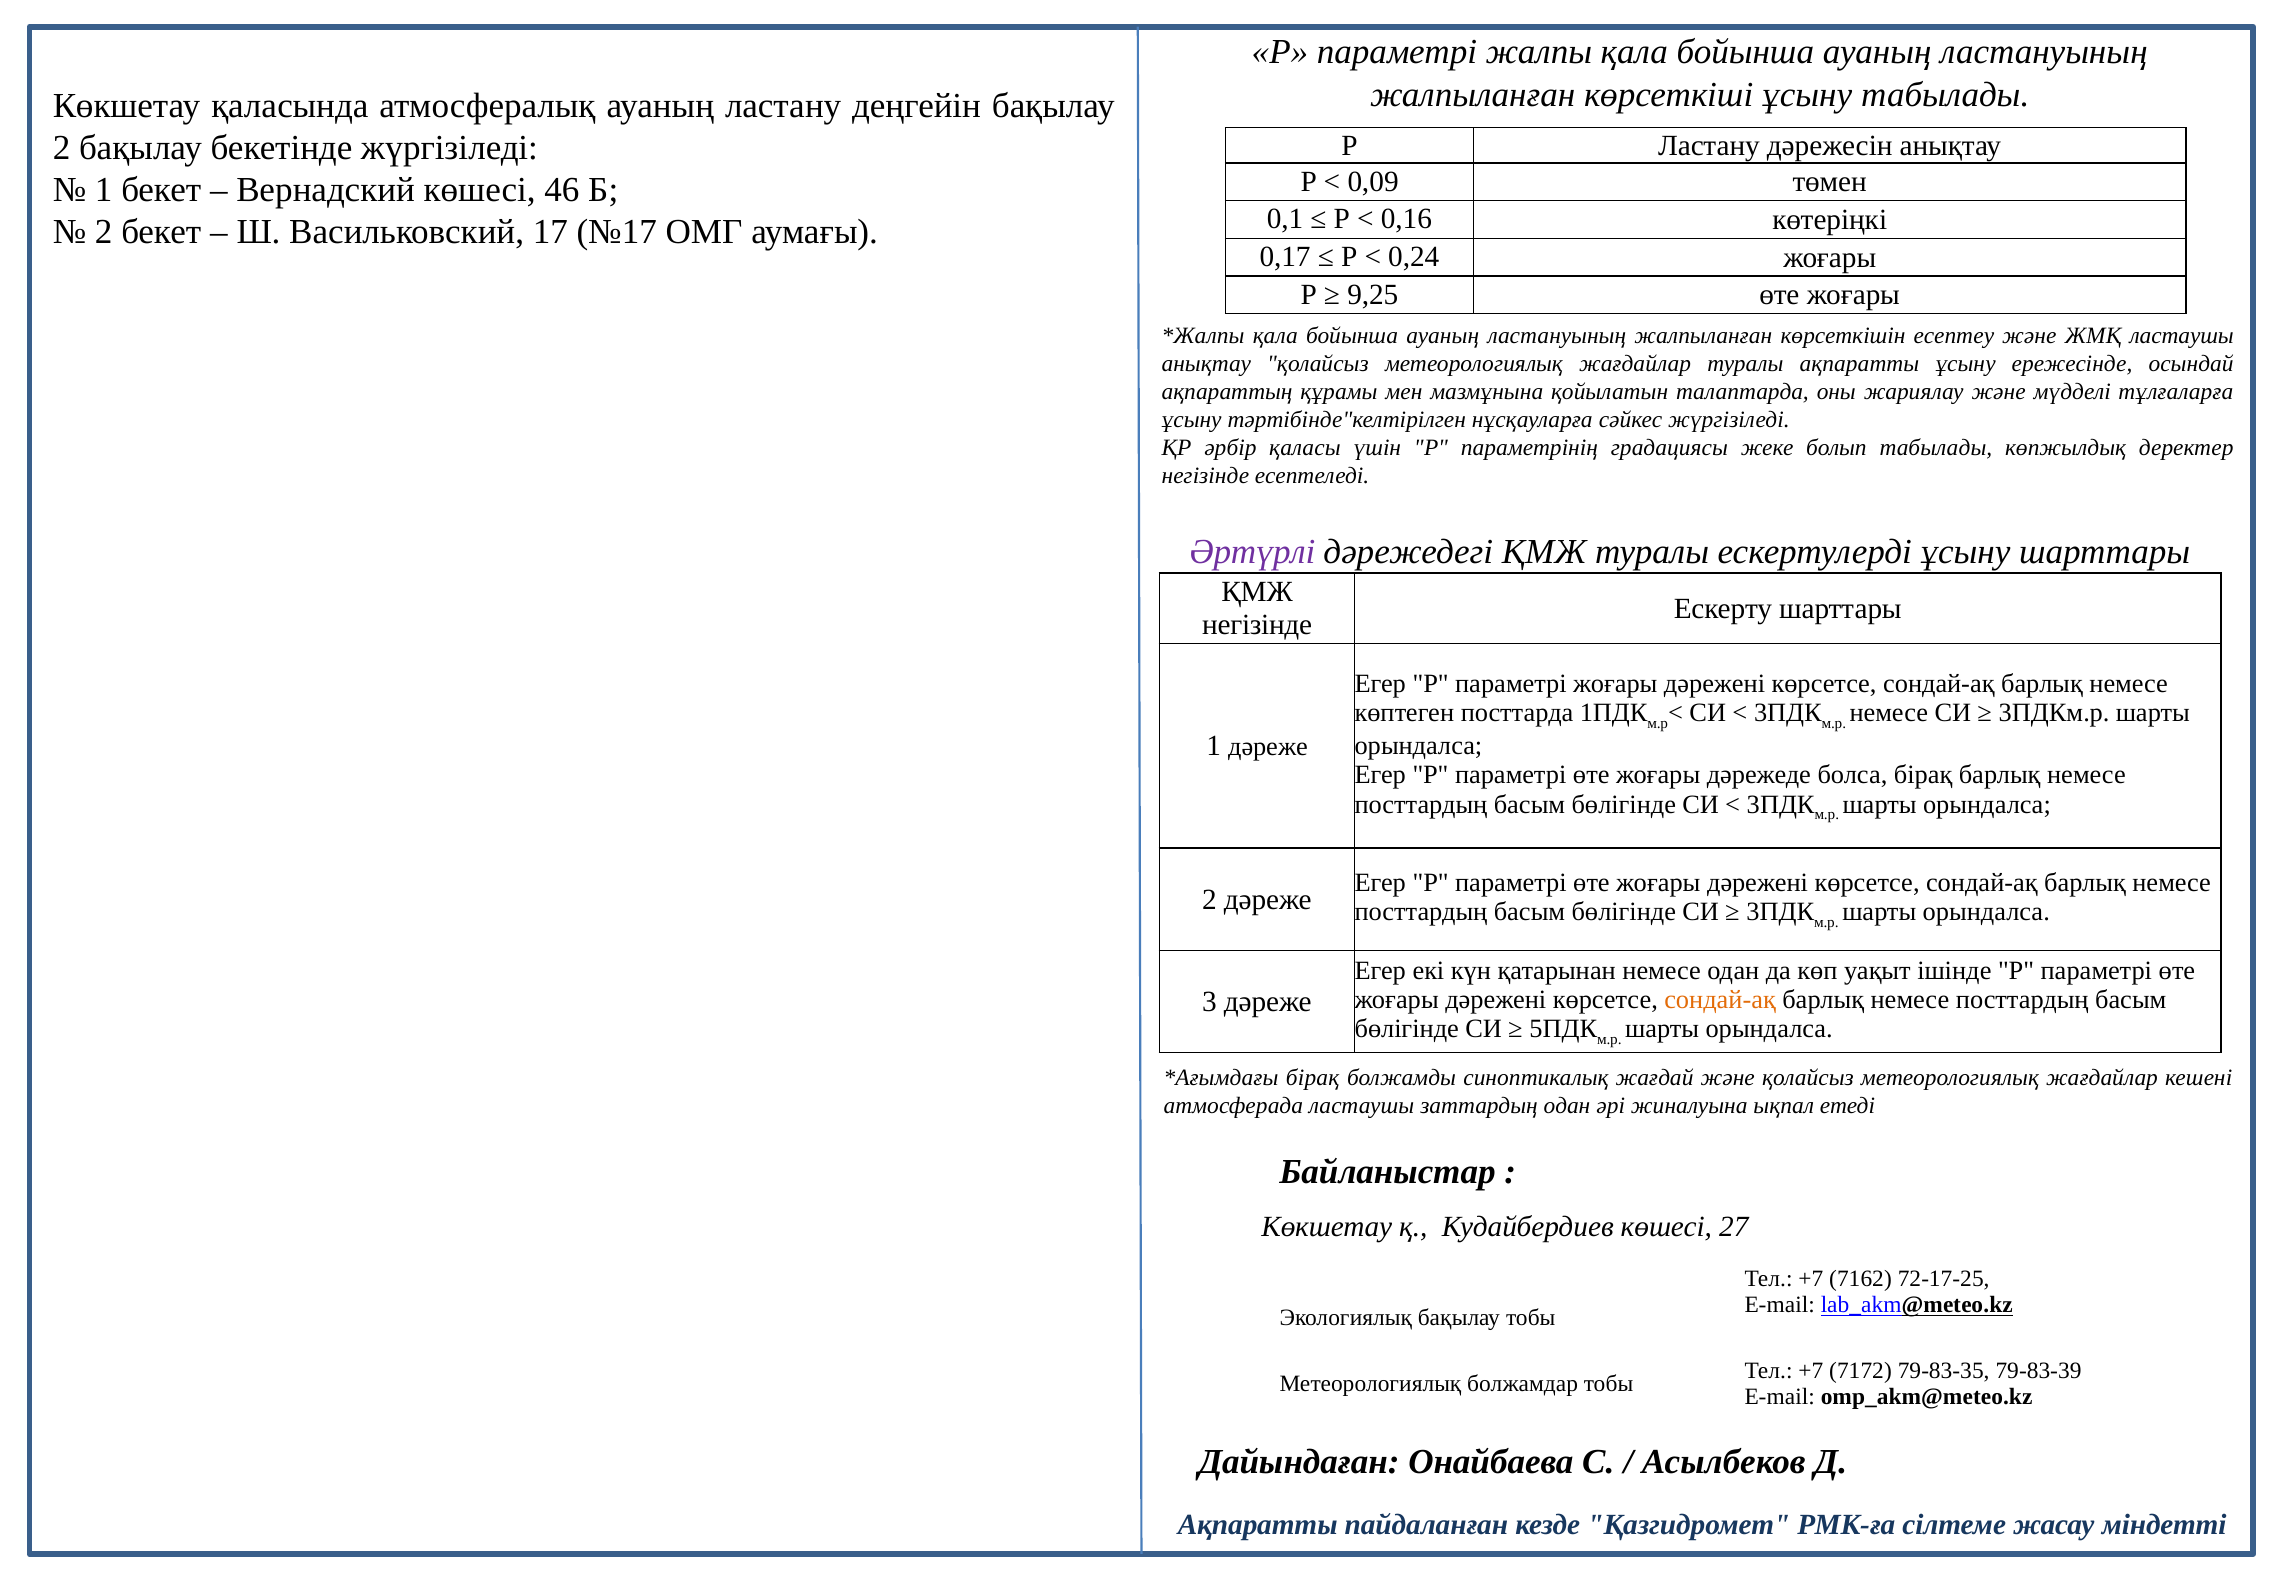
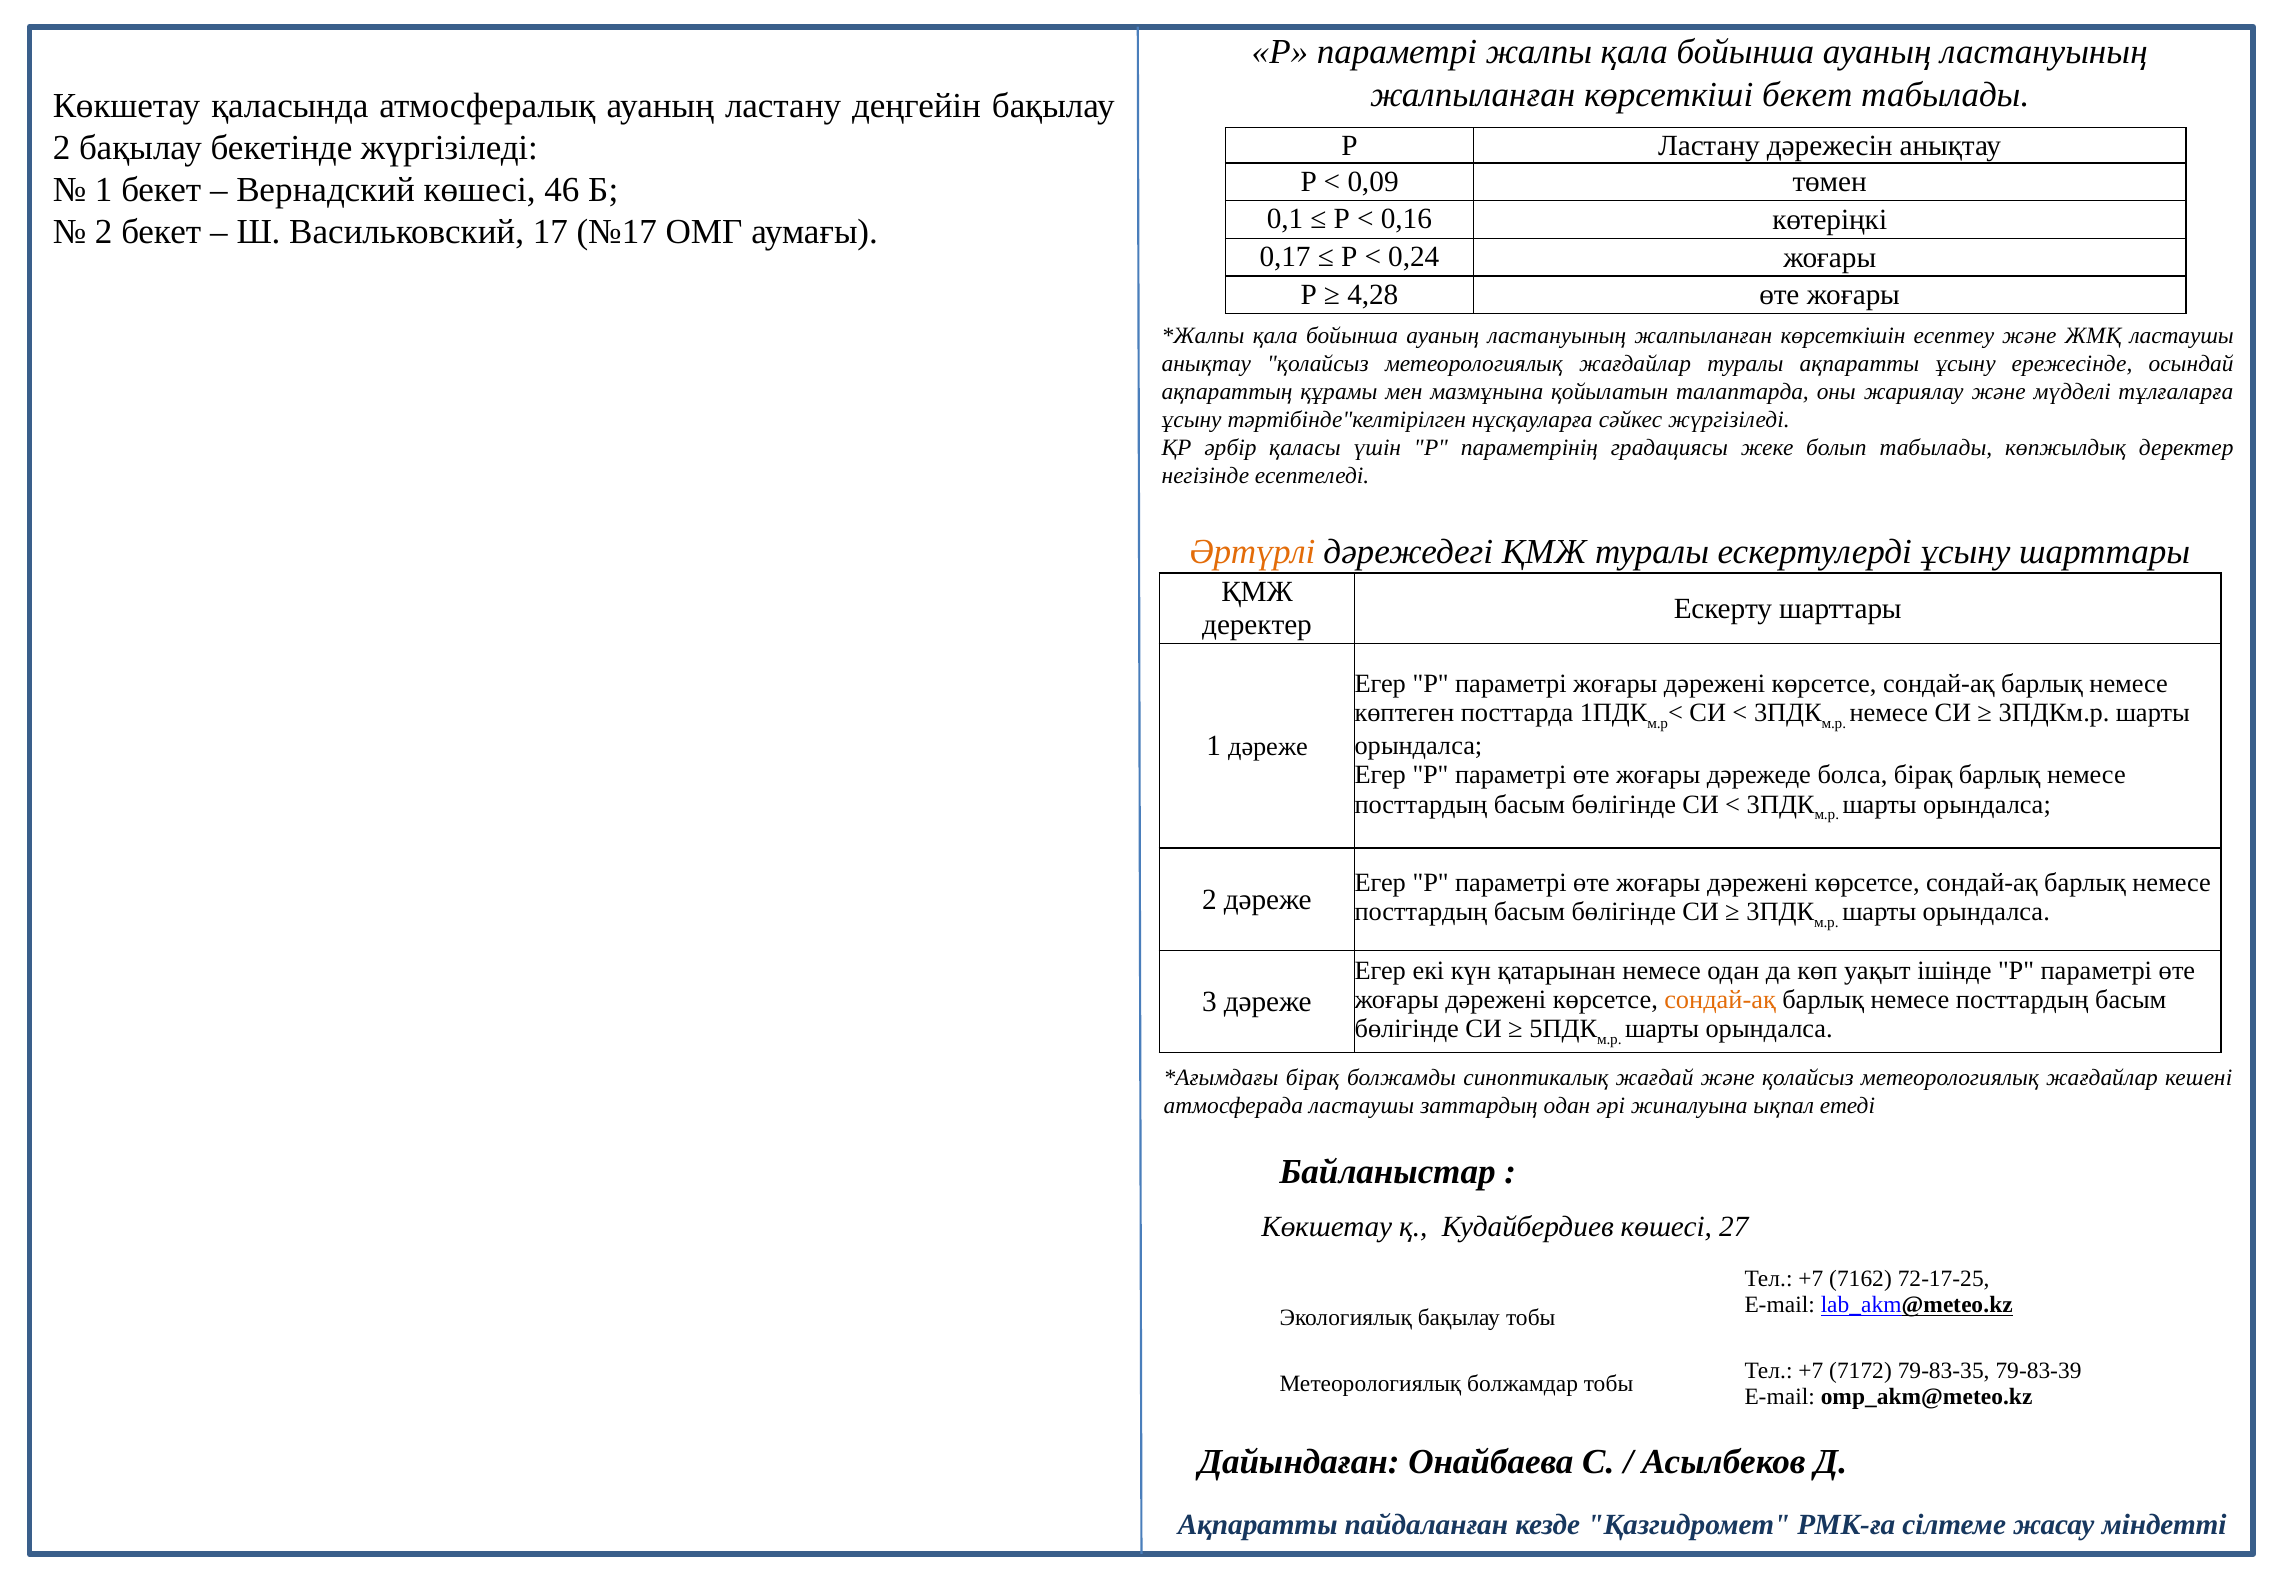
көрсеткіші ұсыну: ұсыну -> бекет
9,25: 9,25 -> 4,28
Әртүрлі colour: purple -> orange
негізінде at (1257, 624): негізінде -> деректер
